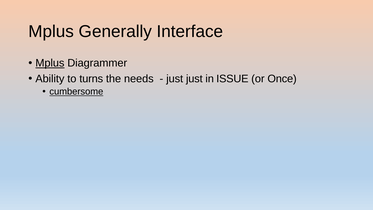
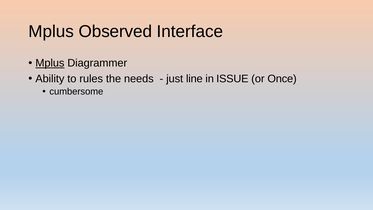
Generally: Generally -> Observed
turns: turns -> rules
just just: just -> line
cumbersome underline: present -> none
